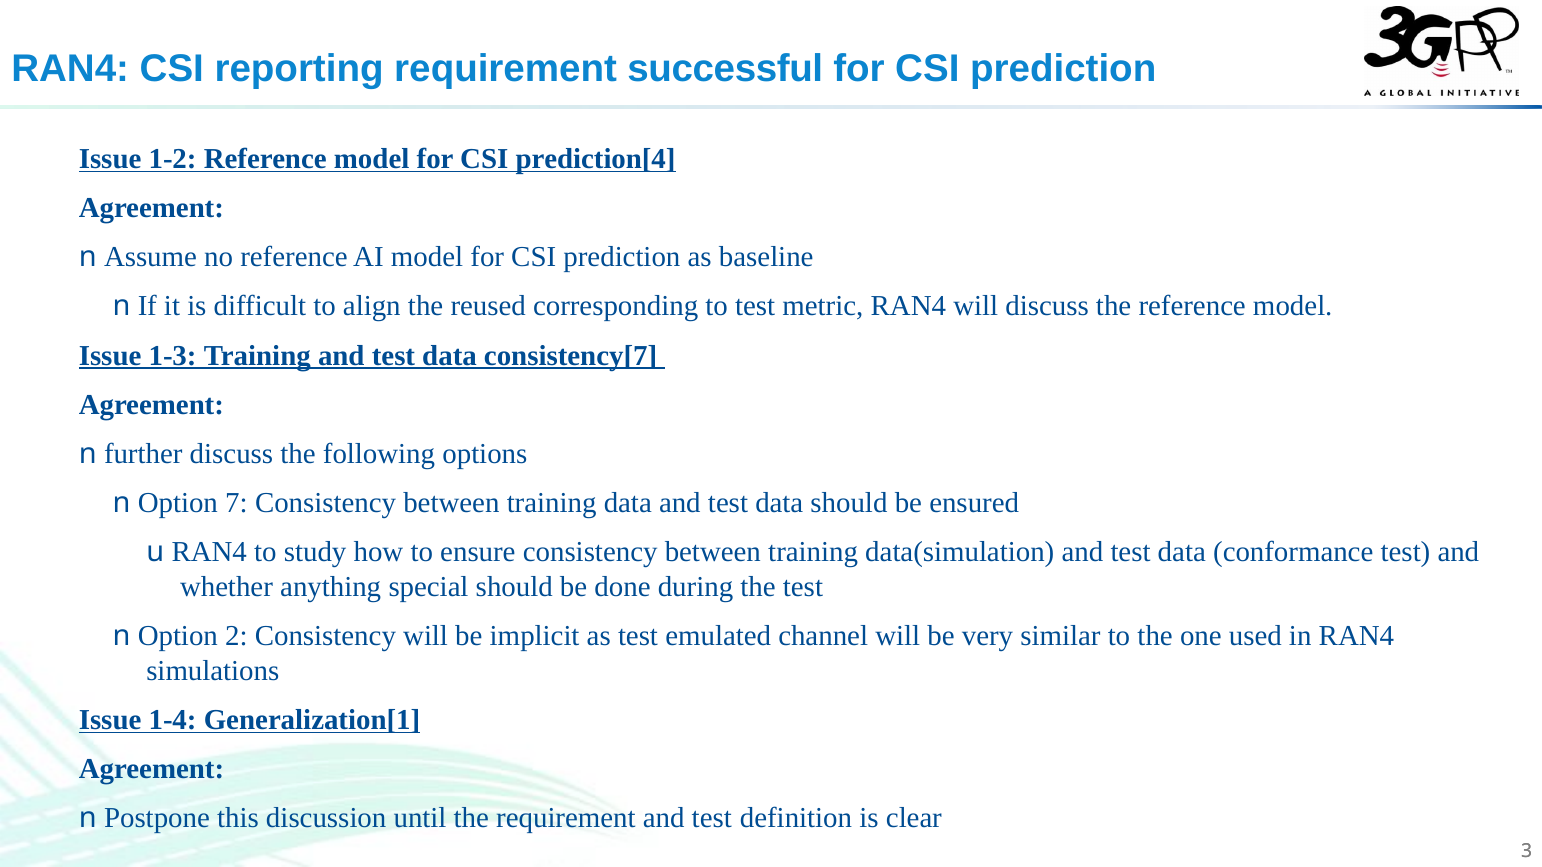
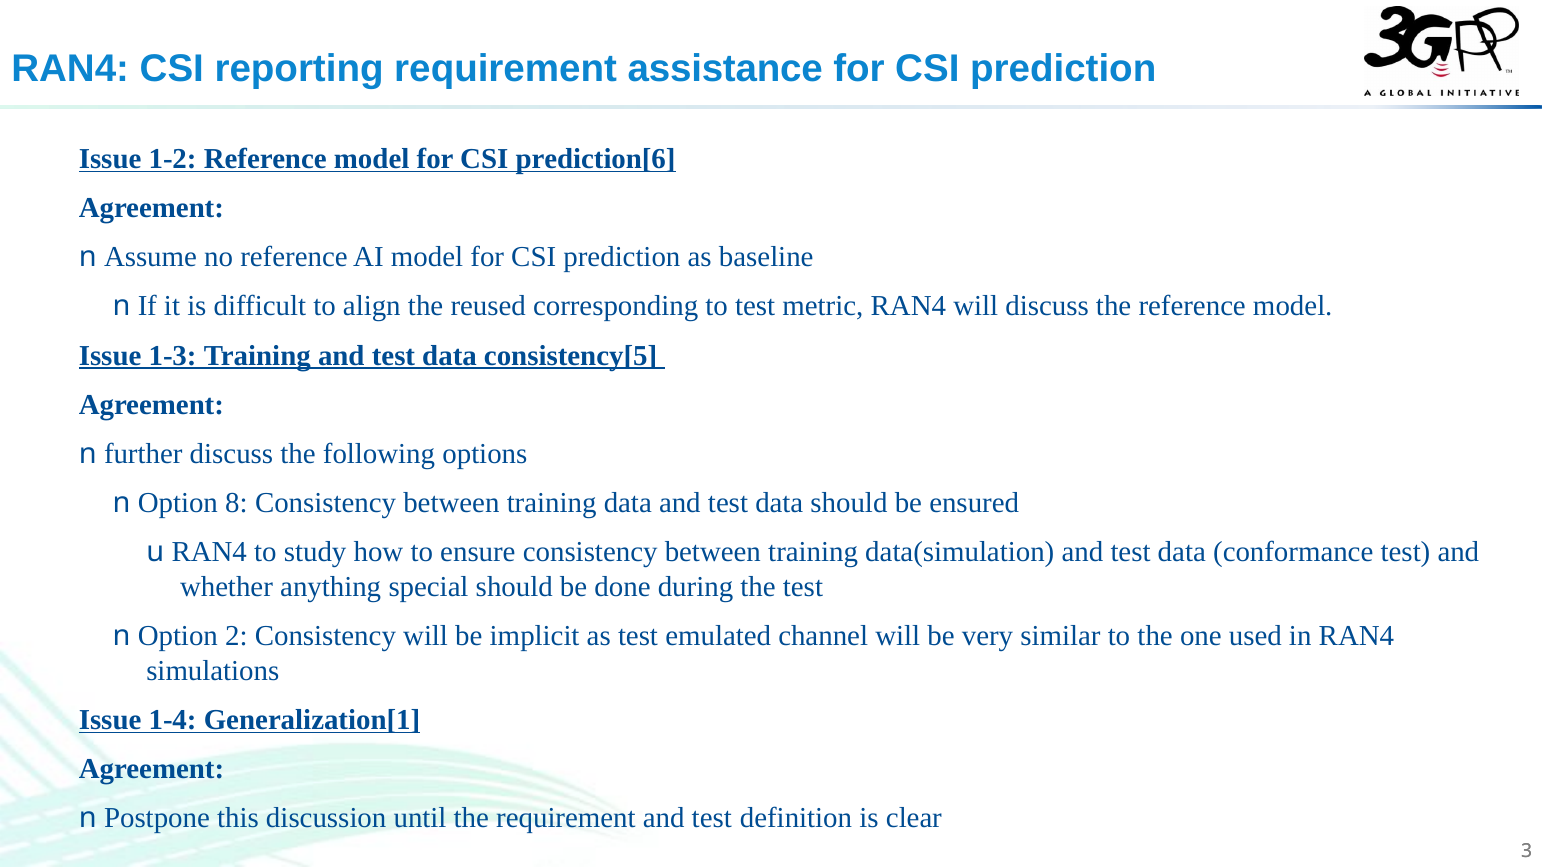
successful: successful -> assistance
prediction[4: prediction[4 -> prediction[6
consistency[7: consistency[7 -> consistency[5
7: 7 -> 8
